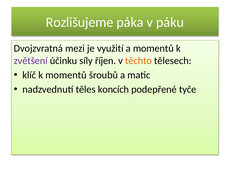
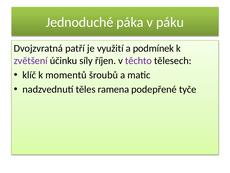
Rozlišujeme: Rozlišujeme -> Jednoduché
mezi: mezi -> patří
a momentů: momentů -> podmínek
těchto colour: orange -> purple
koncích: koncích -> ramena
